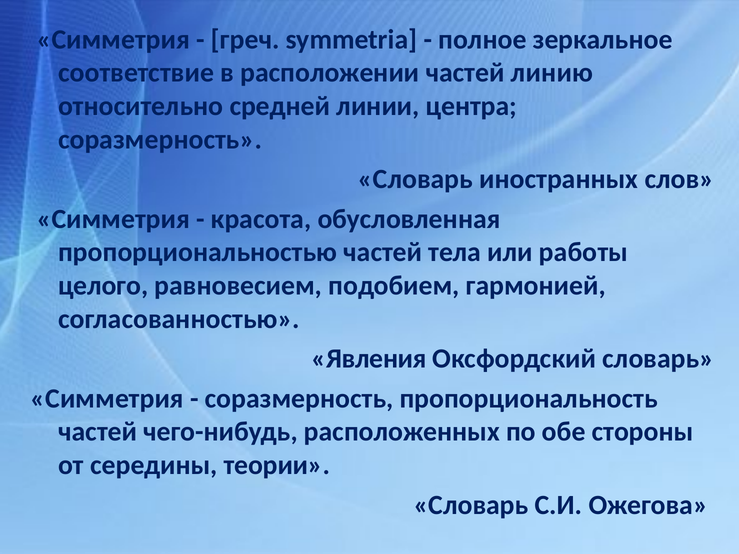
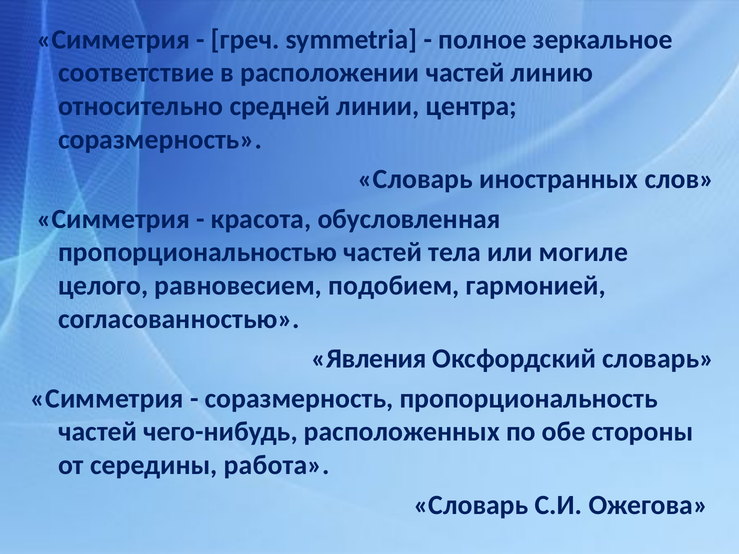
работы: работы -> могиле
теории: теории -> работа
